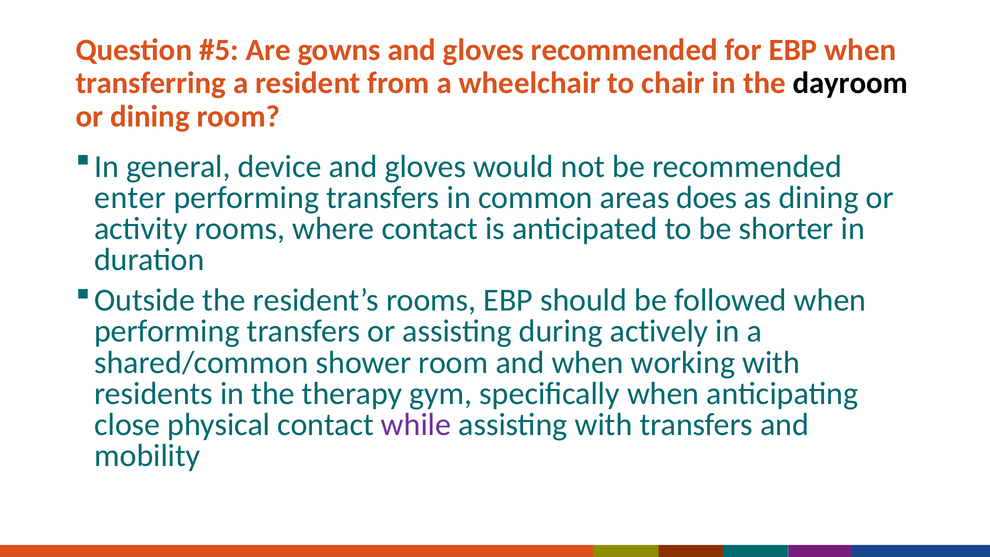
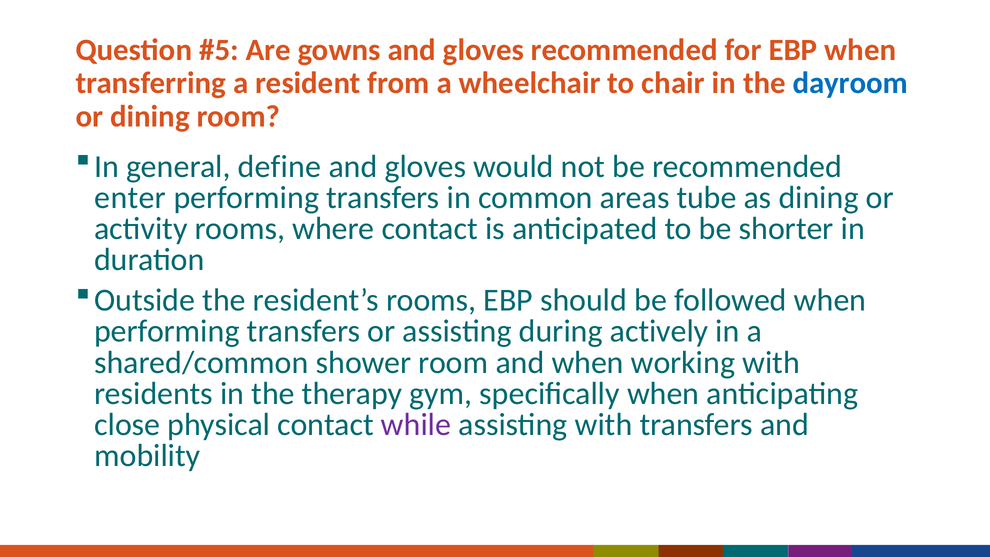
dayroom colour: black -> blue
device: device -> define
does: does -> tube
